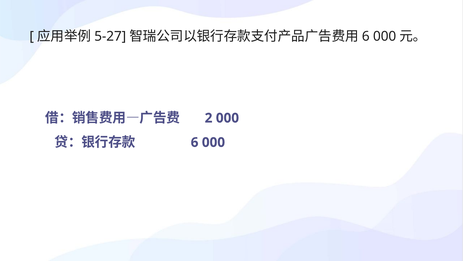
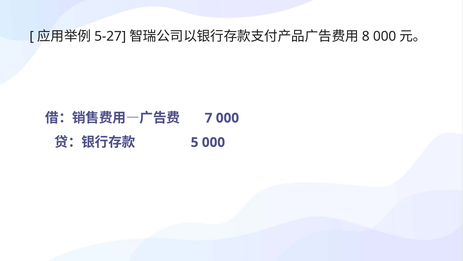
6 at (366, 36): 6 -> 8
2: 2 -> 7
6 at (195, 142): 6 -> 5
